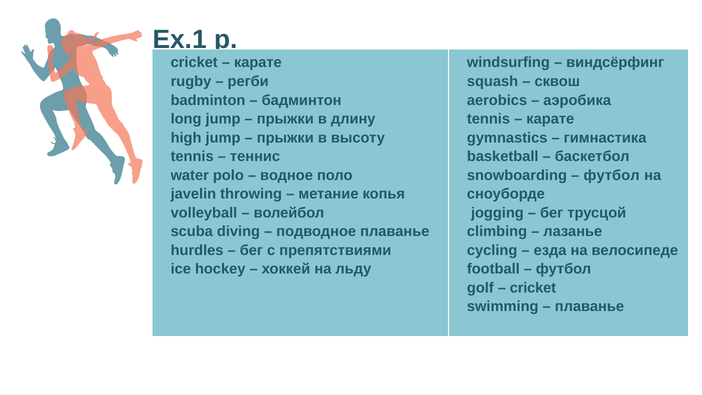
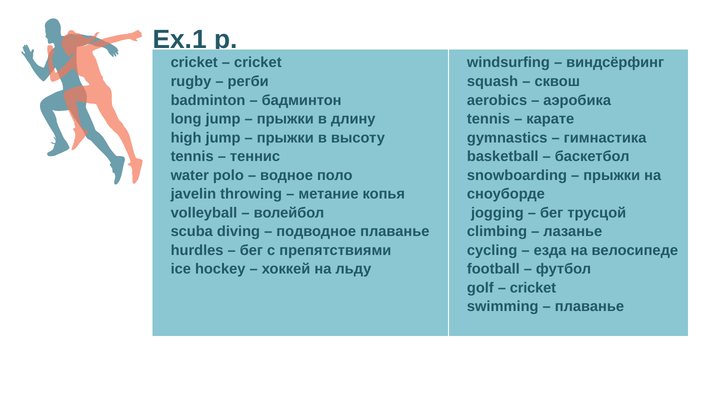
карате at (258, 63): карате -> cricket
футбол at (612, 175): футбол -> прыжки
